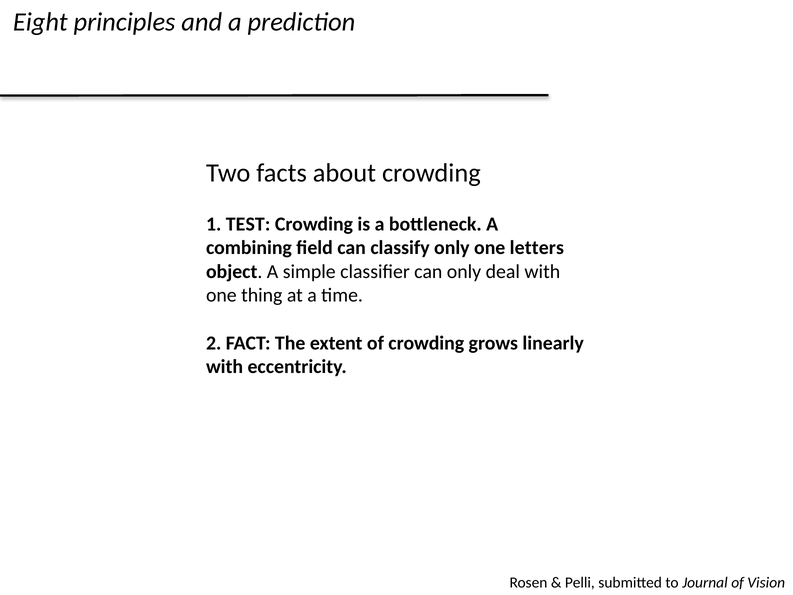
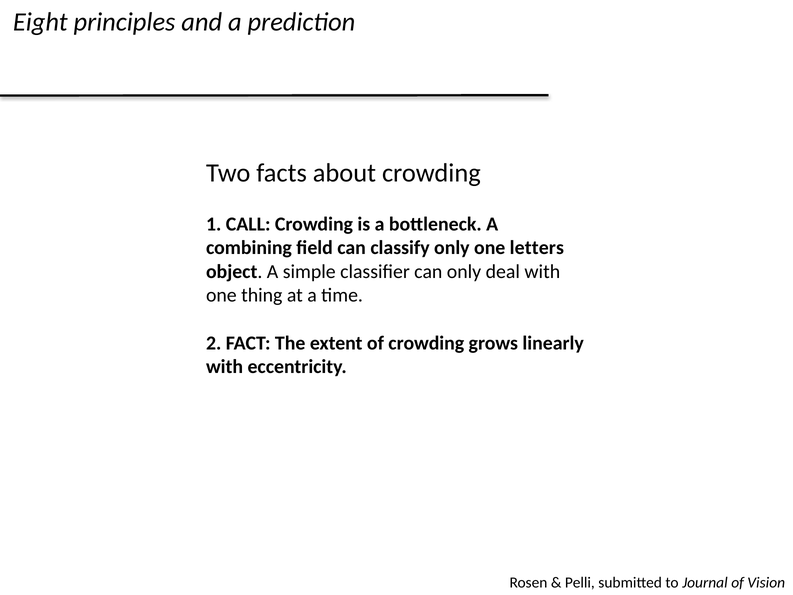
TEST: TEST -> CALL
